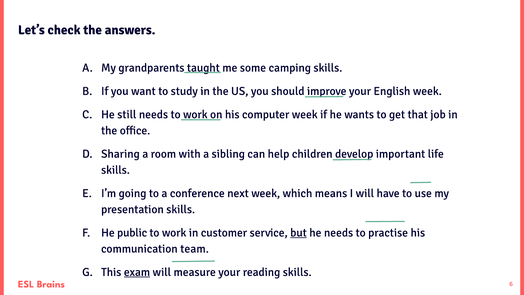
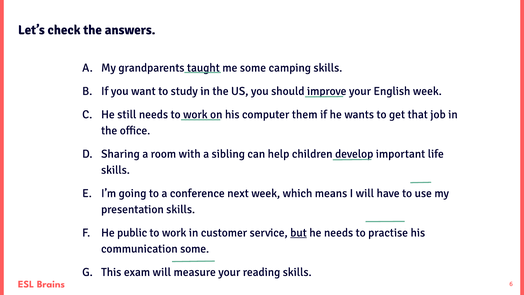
computer week: week -> them
communication team: team -> some
exam underline: present -> none
